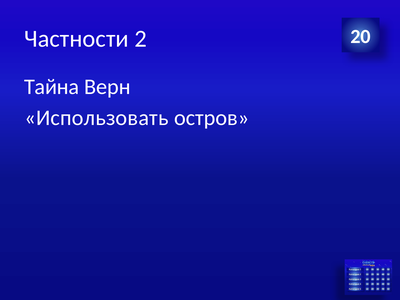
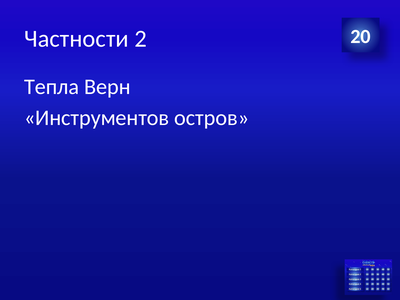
Тайна: Тайна -> Тепла
Использовать: Использовать -> Инструментов
